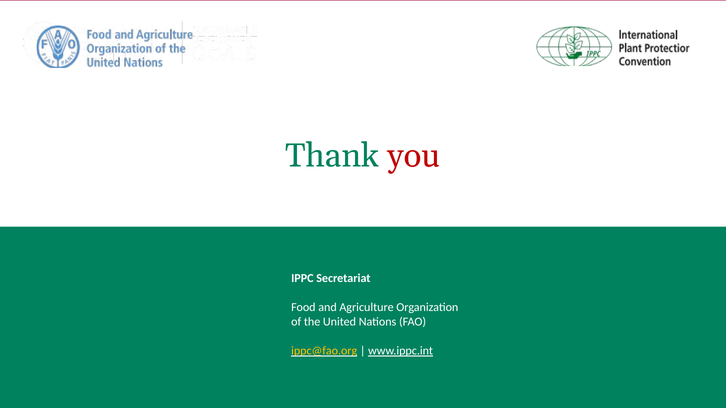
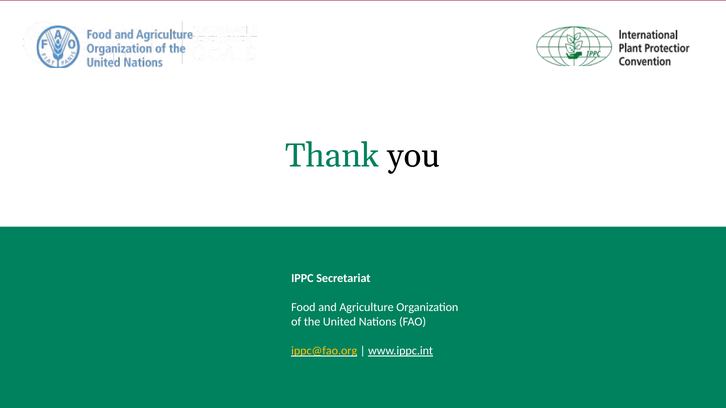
you colour: red -> black
